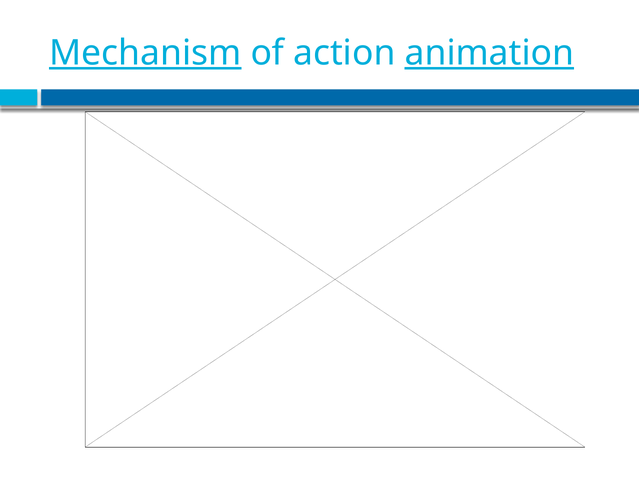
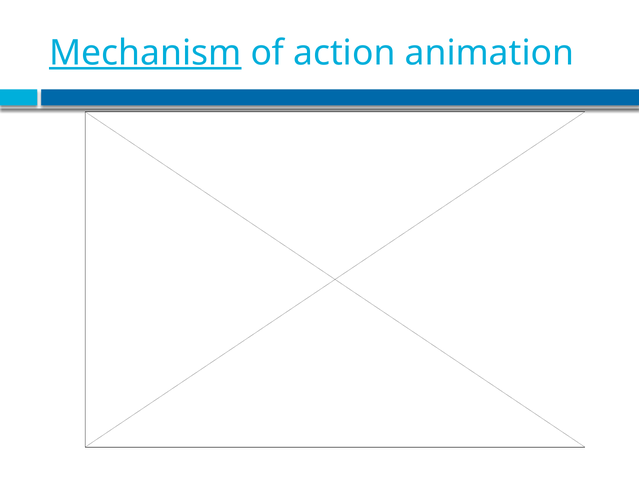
animation at (489, 53) underline: present -> none
